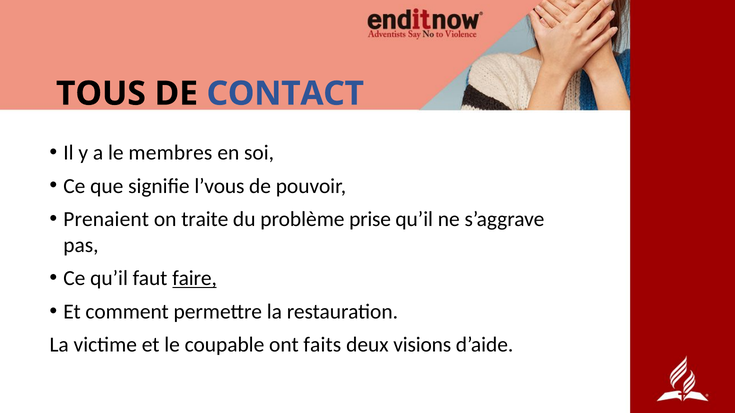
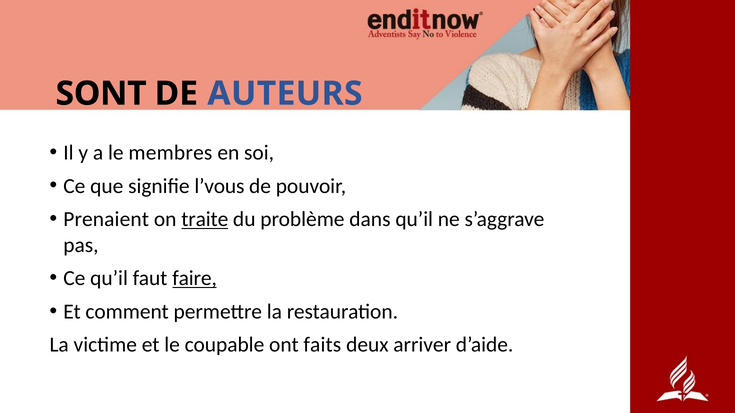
TOUS: TOUS -> SONT
CONTACT: CONTACT -> AUTEURS
traite underline: none -> present
prise: prise -> dans
visions: visions -> arriver
